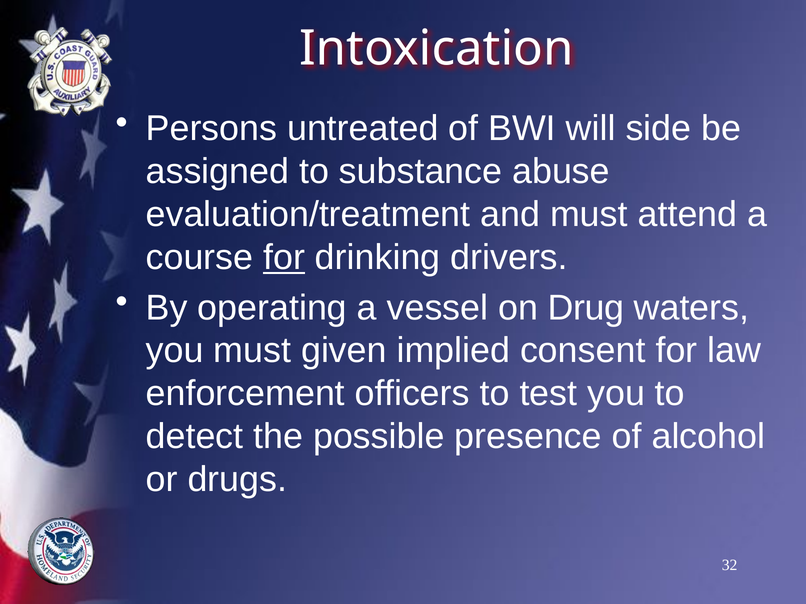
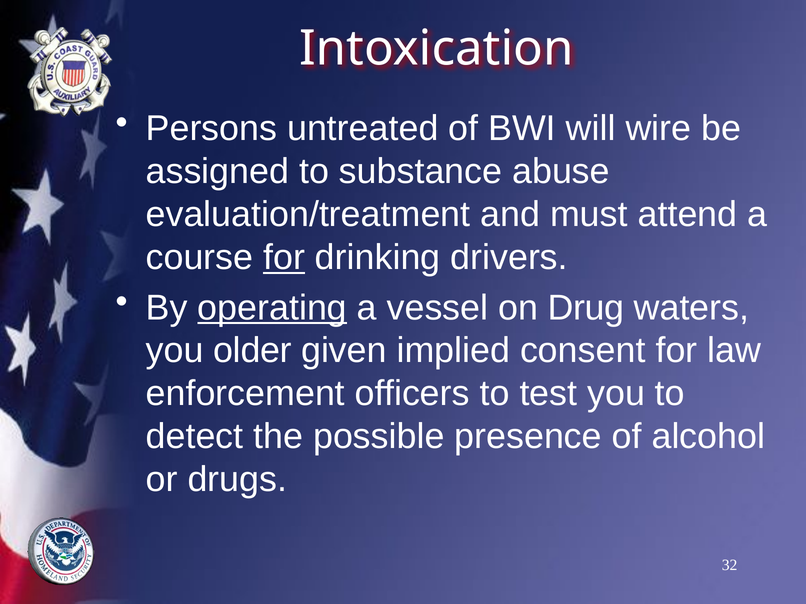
side: side -> wire
operating underline: none -> present
you must: must -> older
